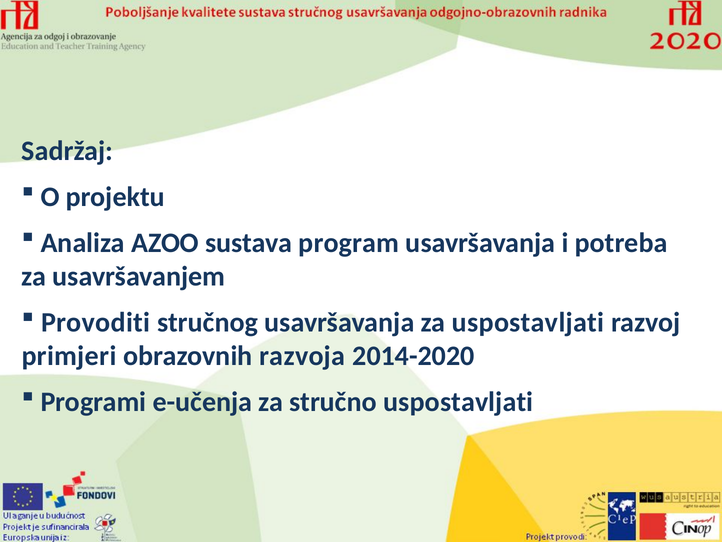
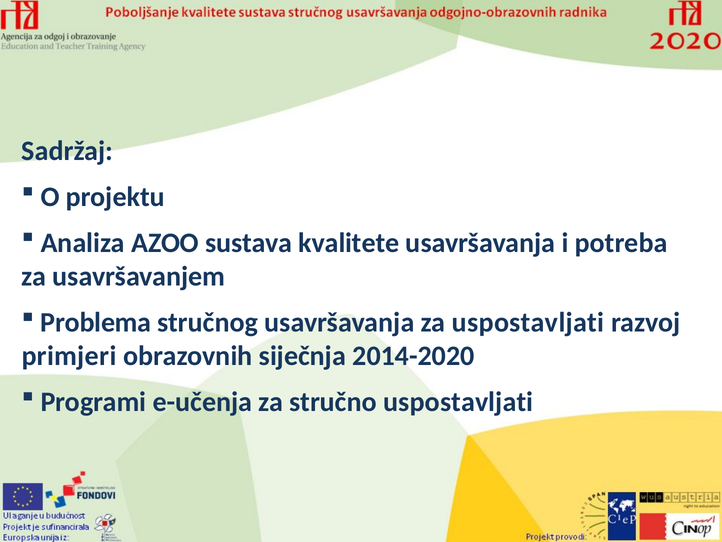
program: program -> kvalitete
Provoditi: Provoditi -> Problema
razvoja: razvoja -> siječnja
